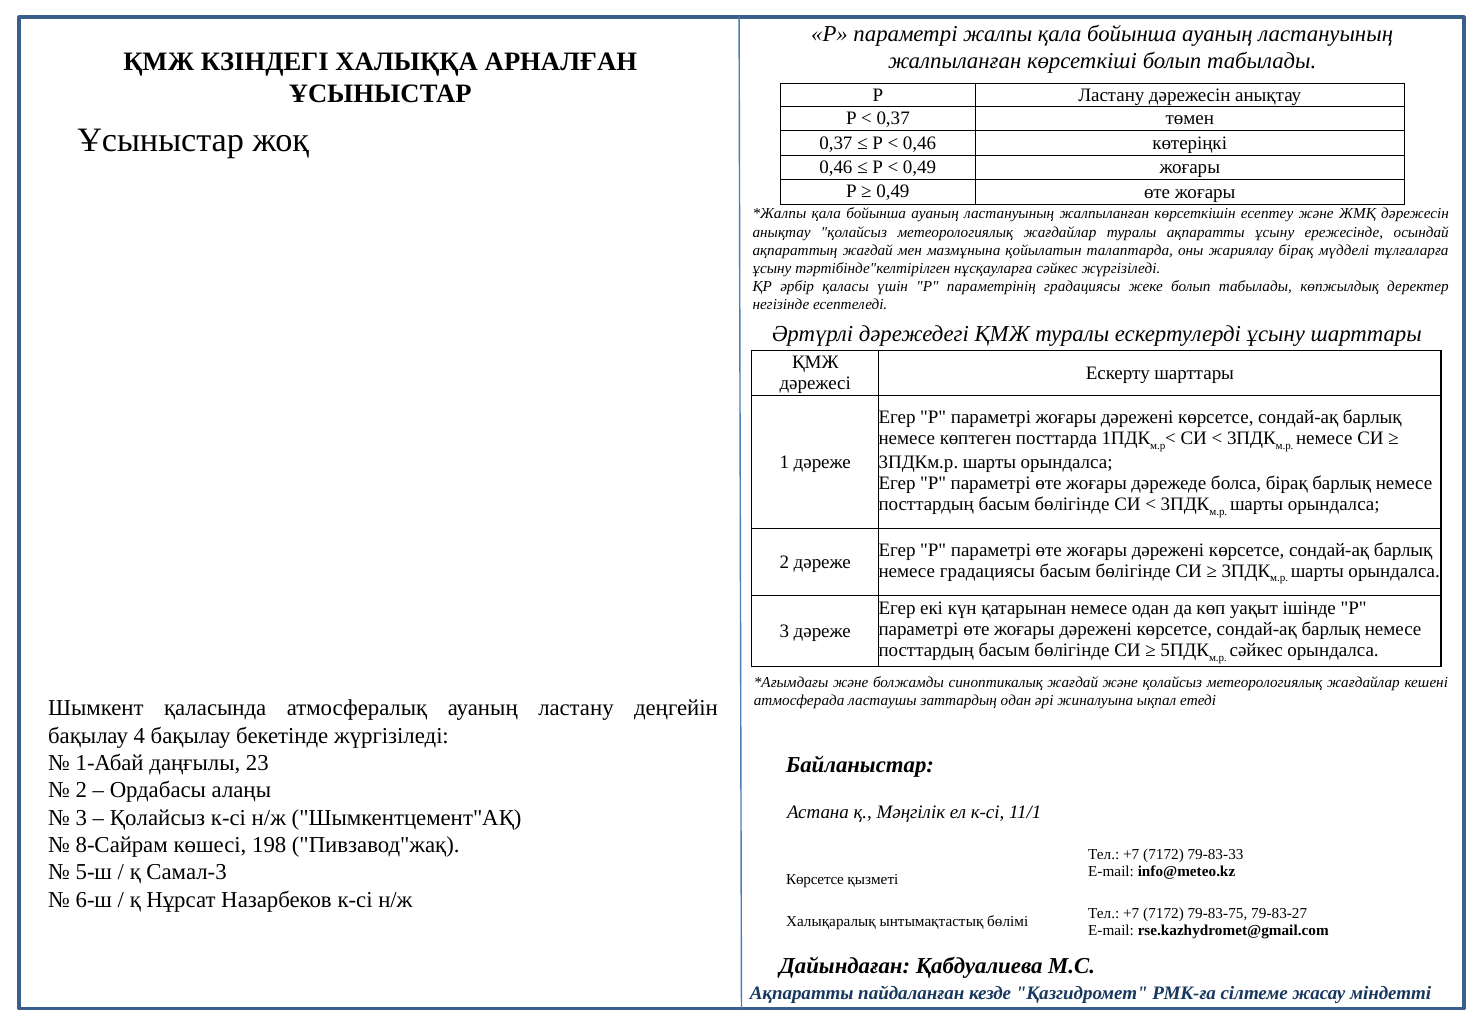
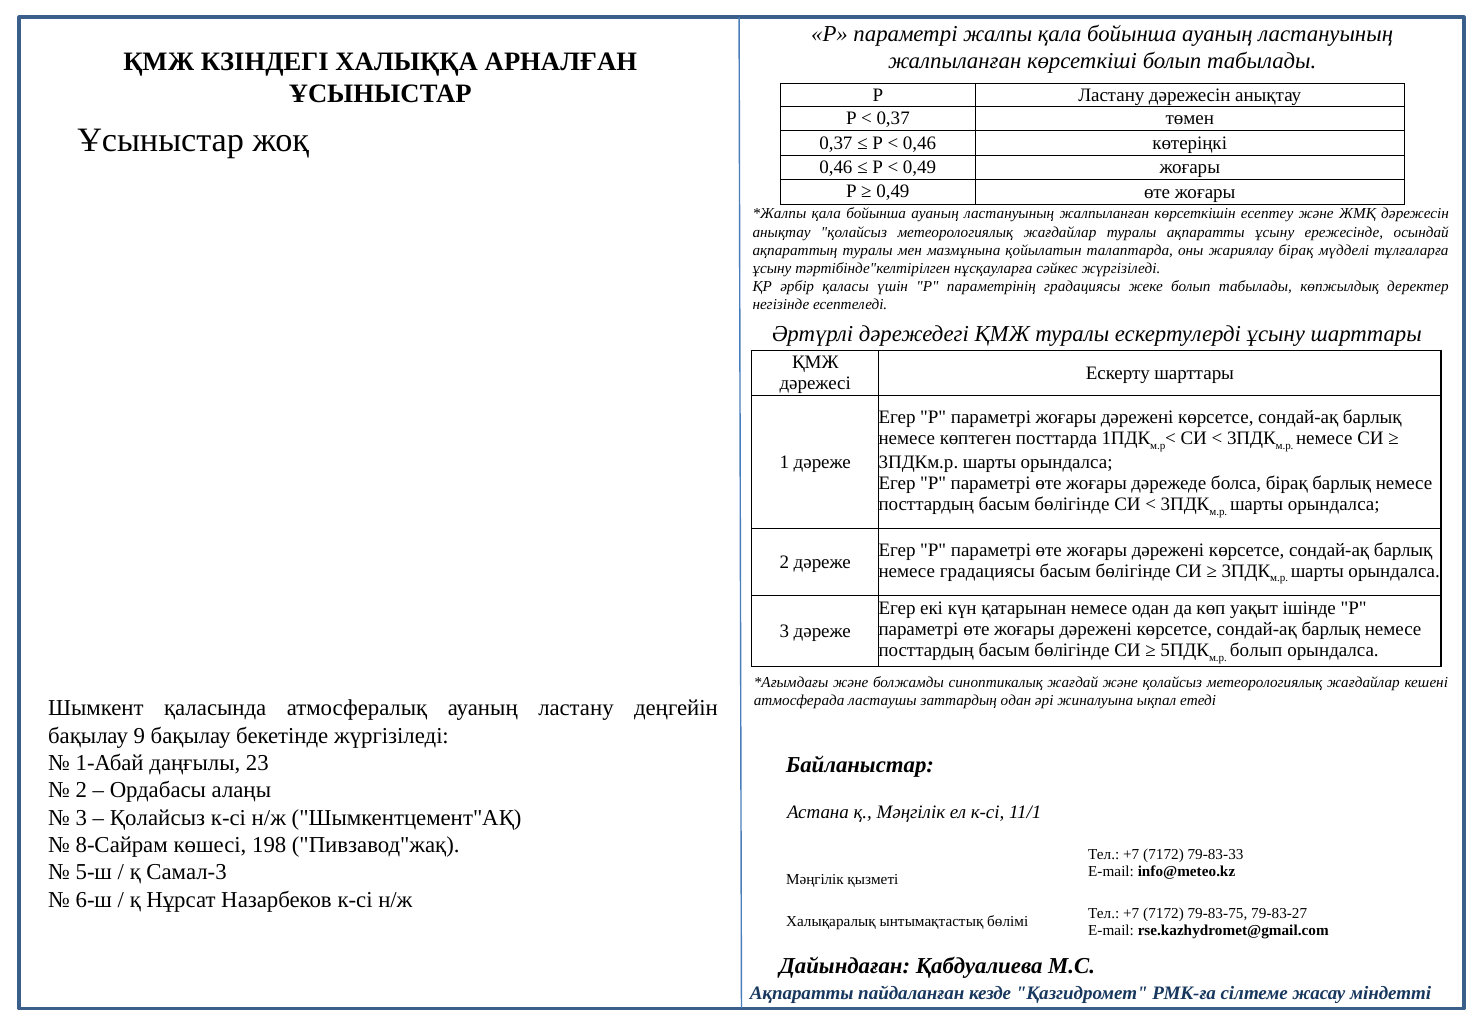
ақпараттың жағдай: жағдай -> туралы
сәйкес at (1256, 651): сәйкес -> болып
4: 4 -> 9
Көрсетсе at (815, 880): Көрсетсе -> Мәңгілік
